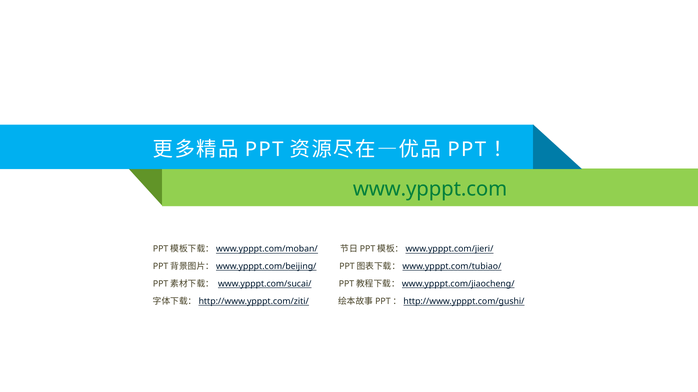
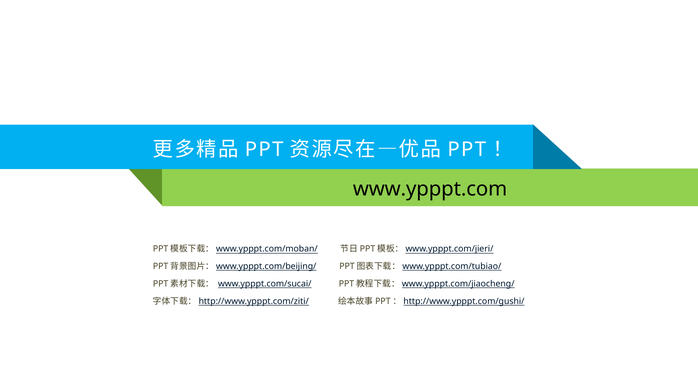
www.ypppt.com colour: green -> black
